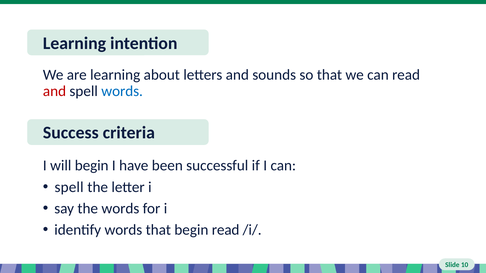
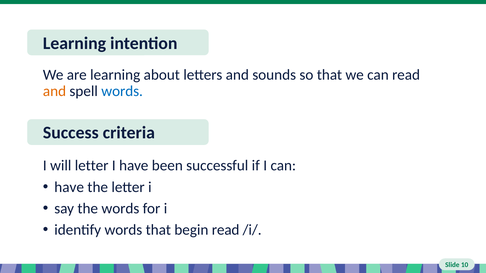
and at (55, 91) colour: red -> orange
will begin: begin -> letter
spell at (69, 187): spell -> have
